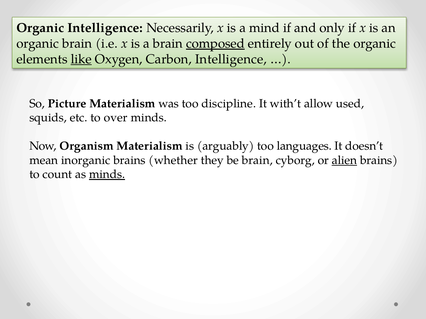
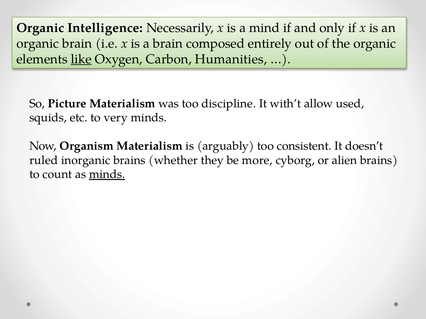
composed underline: present -> none
Carbon Intelligence: Intelligence -> Humanities
over: over -> very
languages: languages -> consistent
mean: mean -> ruled
be brain: brain -> more
alien underline: present -> none
